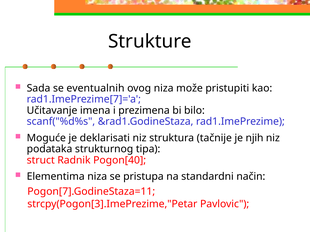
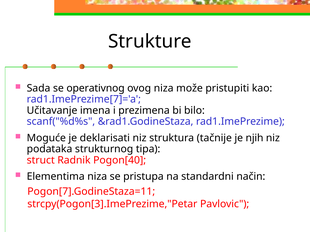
eventualnih: eventualnih -> operativnog
